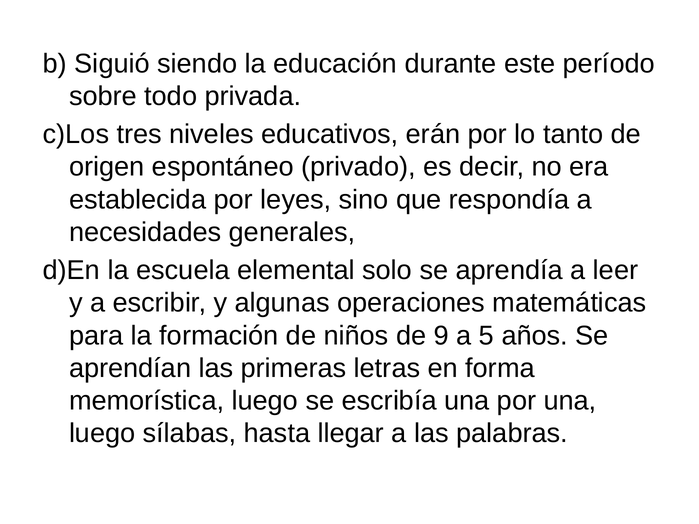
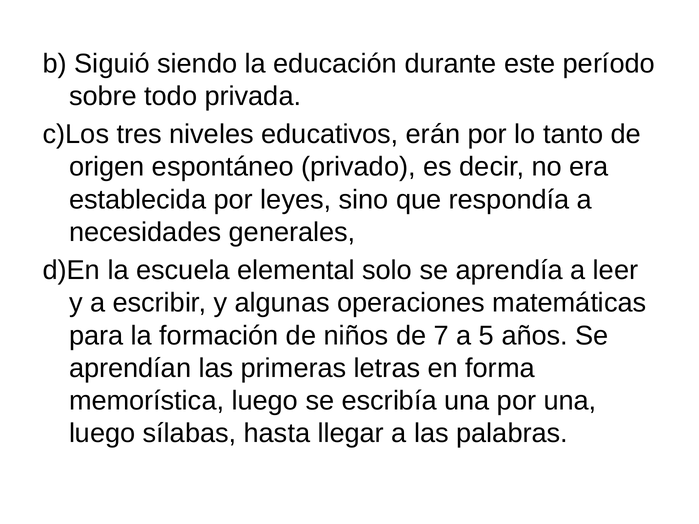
9: 9 -> 7
